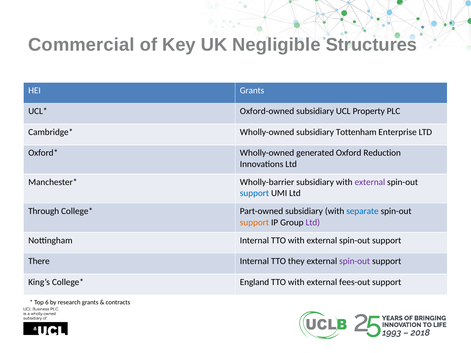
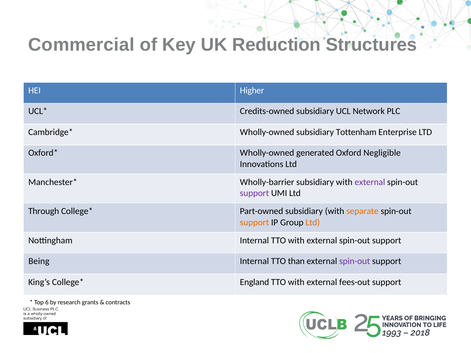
Negligible: Negligible -> Reduction
HEI Grants: Grants -> Higher
Oxford-owned: Oxford-owned -> Credits-owned
Property: Property -> Network
Reduction: Reduction -> Negligible
support at (254, 193) colour: blue -> purple
separate colour: blue -> orange
Ltd at (313, 223) colour: purple -> orange
There: There -> Being
they: they -> than
